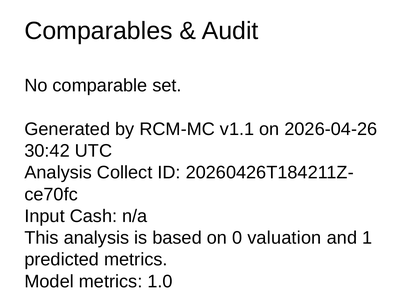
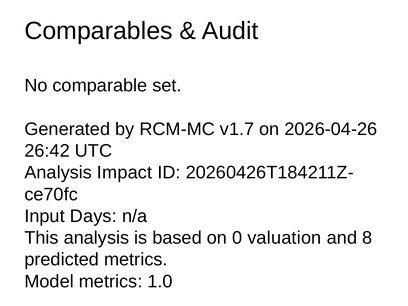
v1.1: v1.1 -> v1.7
30:42: 30:42 -> 26:42
Collect: Collect -> Impact
Cash: Cash -> Days
1: 1 -> 8
